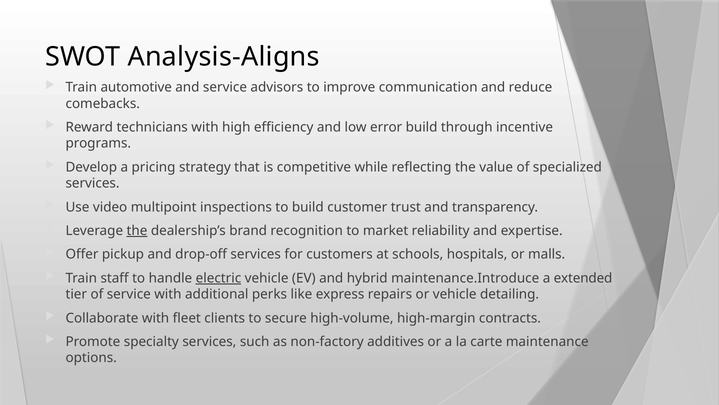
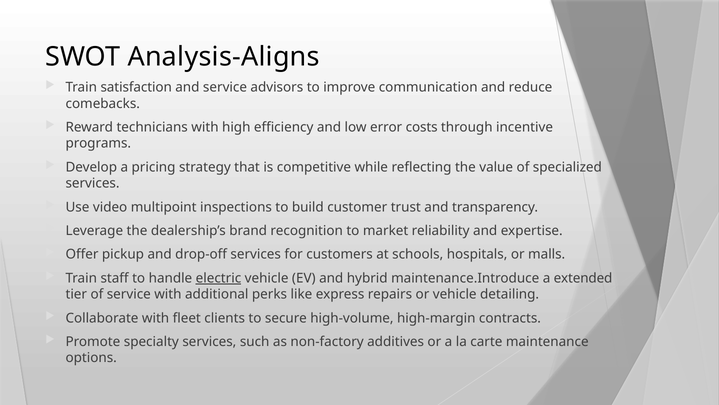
automotive: automotive -> satisfaction
error build: build -> costs
the at (137, 230) underline: present -> none
